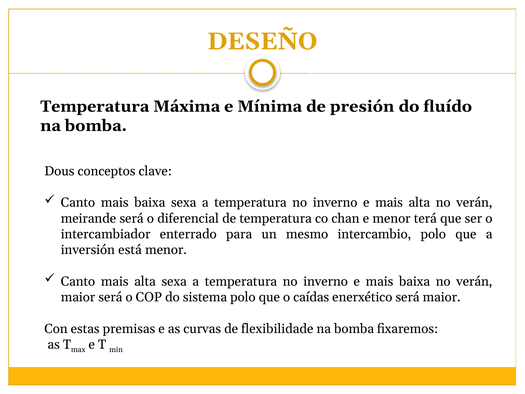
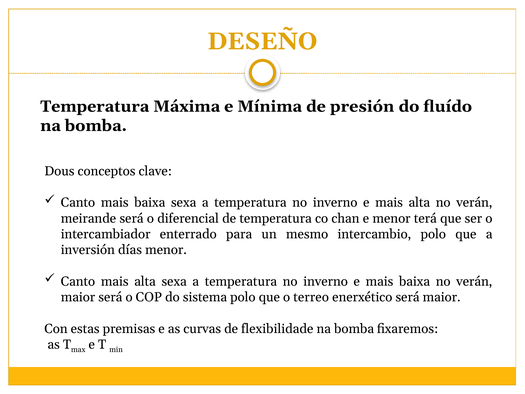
está: está -> días
caídas: caídas -> terreo
